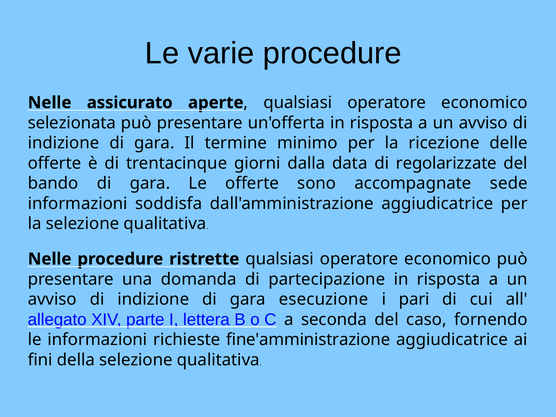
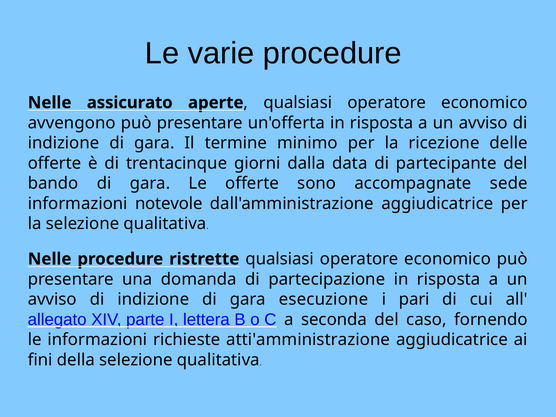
selezionata: selezionata -> avvengono
regolarizzate: regolarizzate -> partecipante
soddisfa: soddisfa -> notevole
fine'amministrazione: fine'amministrazione -> atti'amministrazione
